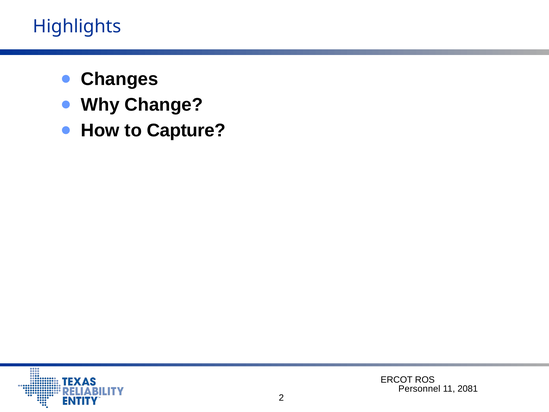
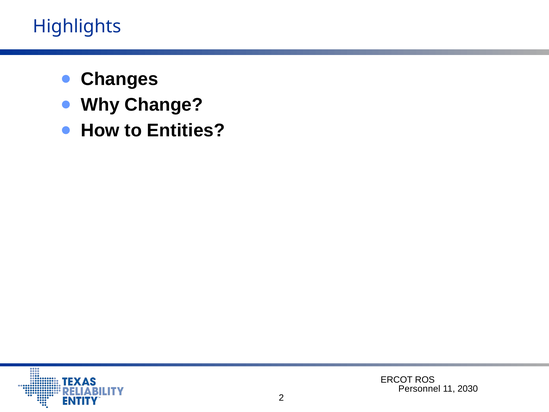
Capture: Capture -> Entities
2081: 2081 -> 2030
